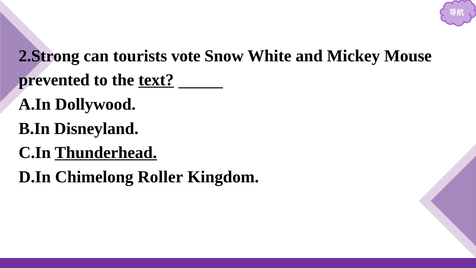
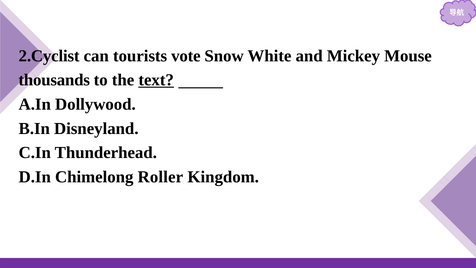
2.Strong: 2.Strong -> 2.Cyclist
prevented: prevented -> thousands
Thunderhead underline: present -> none
